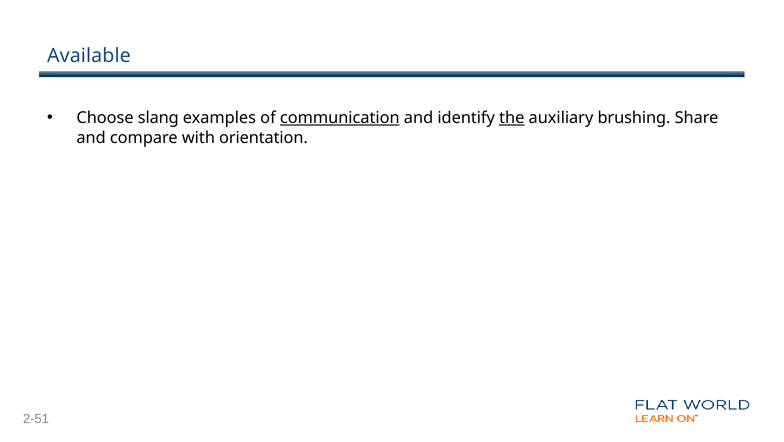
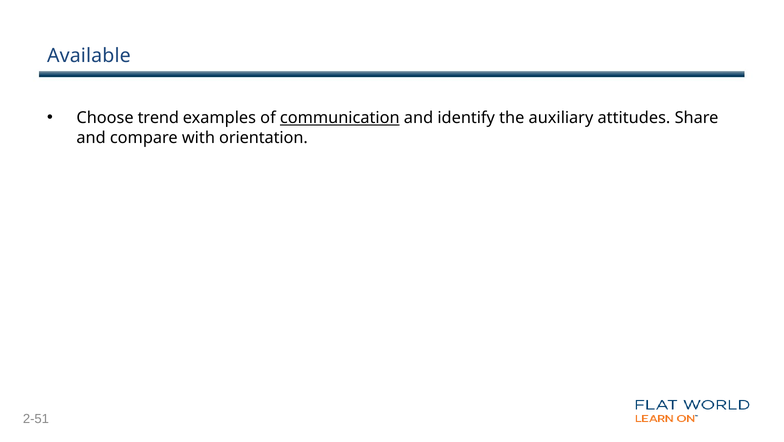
slang: slang -> trend
the underline: present -> none
brushing: brushing -> attitudes
